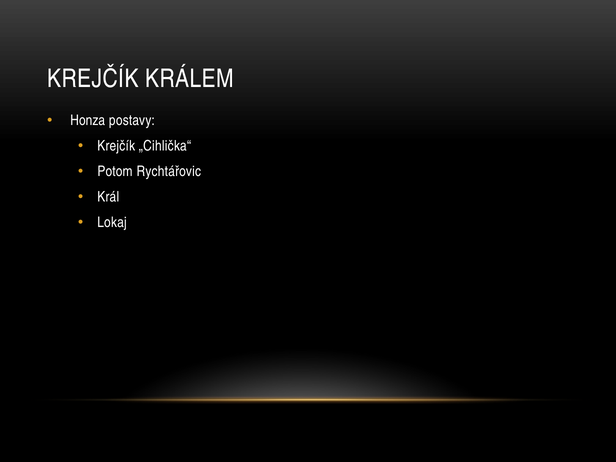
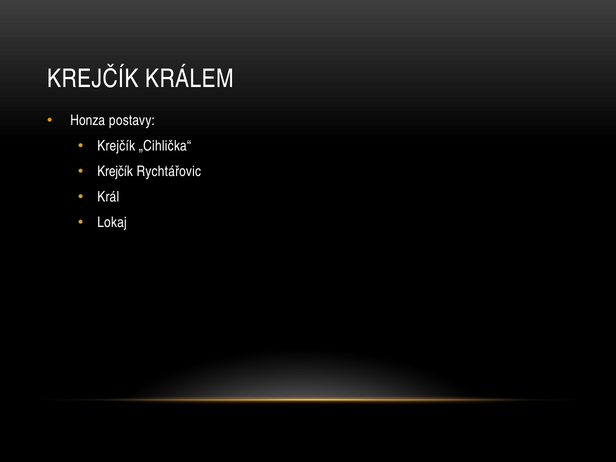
Potom at (115, 172): Potom -> Krejčík
